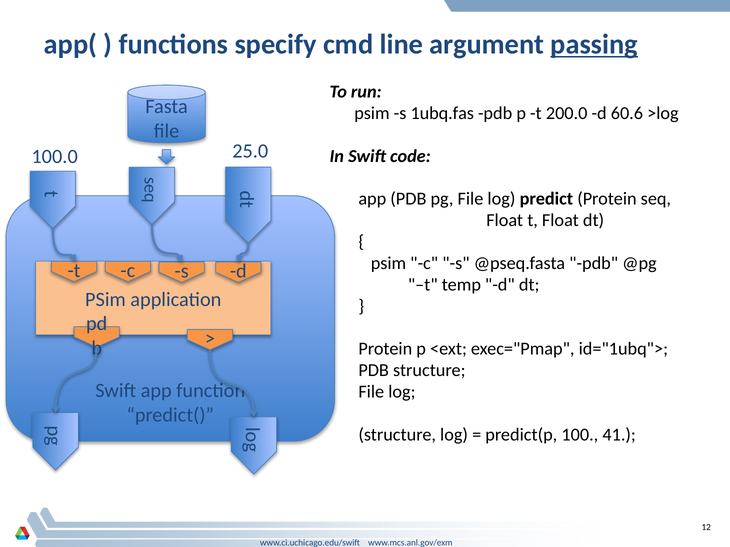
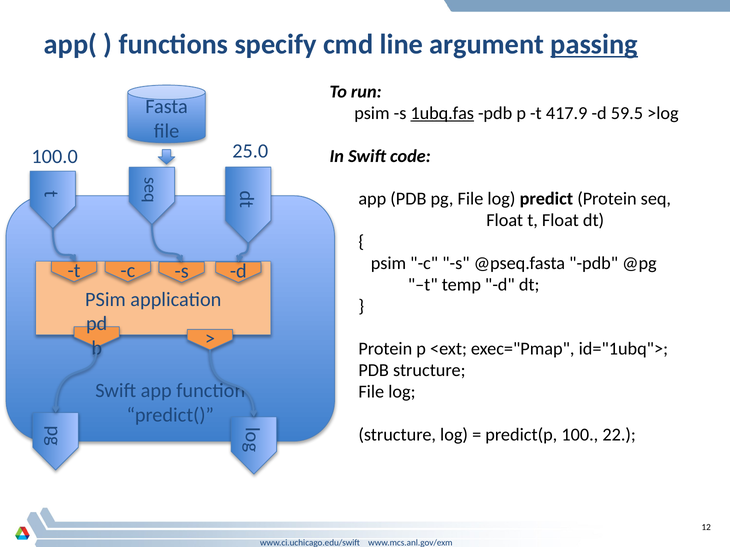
1ubq.fas underline: none -> present
200.0: 200.0 -> 417.9
60.6: 60.6 -> 59.5
41: 41 -> 22
